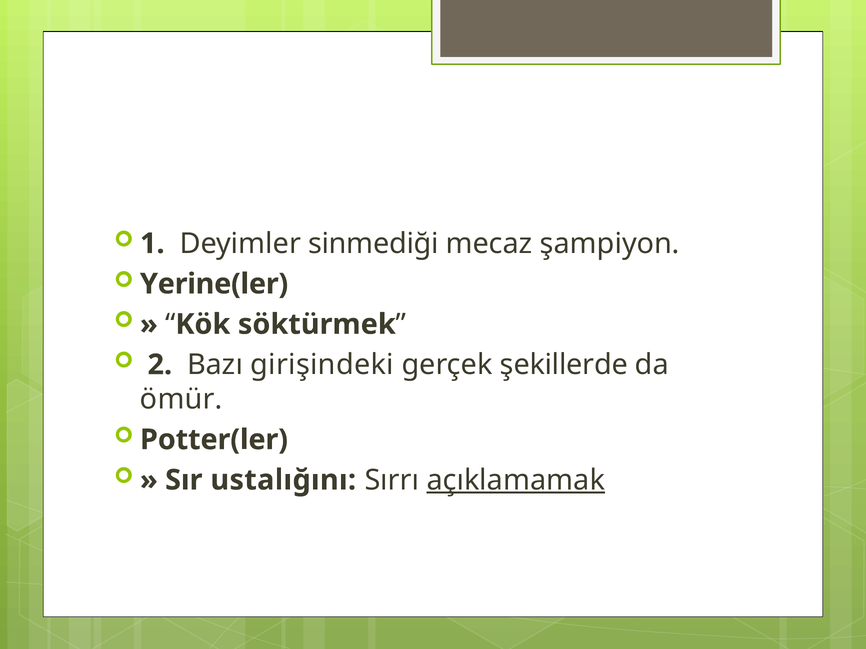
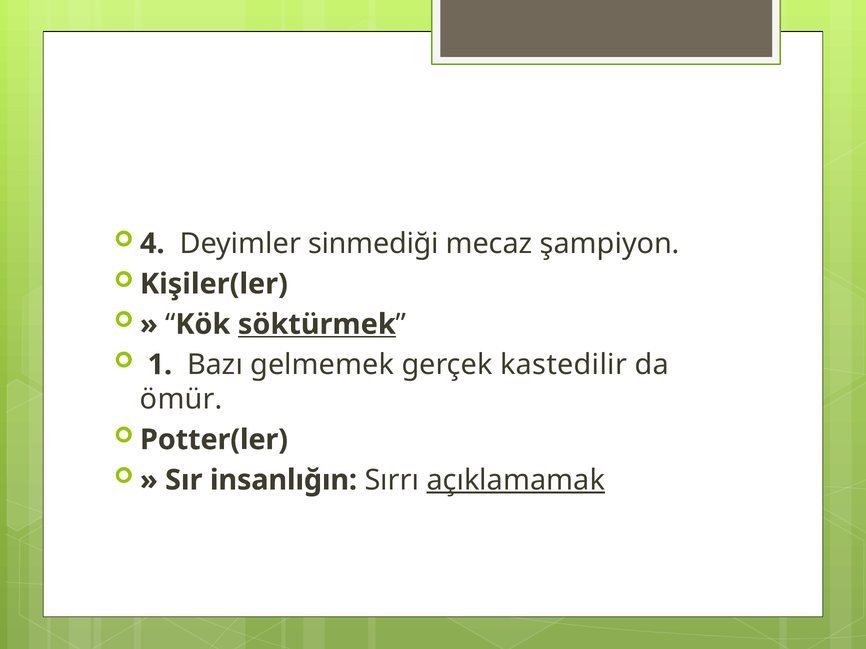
1: 1 -> 4
Yerine(ler: Yerine(ler -> Kişiler(ler
söktürmek underline: none -> present
2: 2 -> 1
girişindeki: girişindeki -> gelmemek
şekillerde: şekillerde -> kastedilir
ustalığını: ustalığını -> insanlığın
